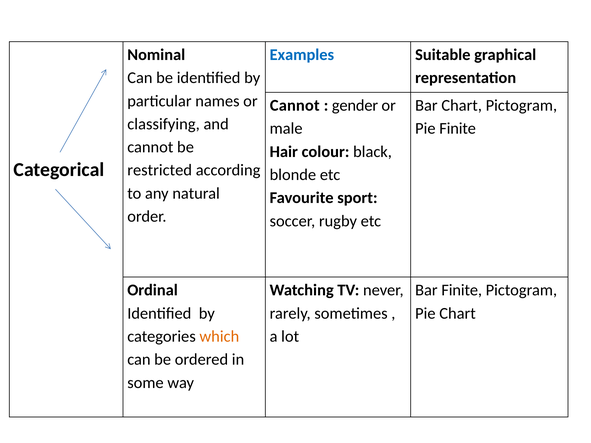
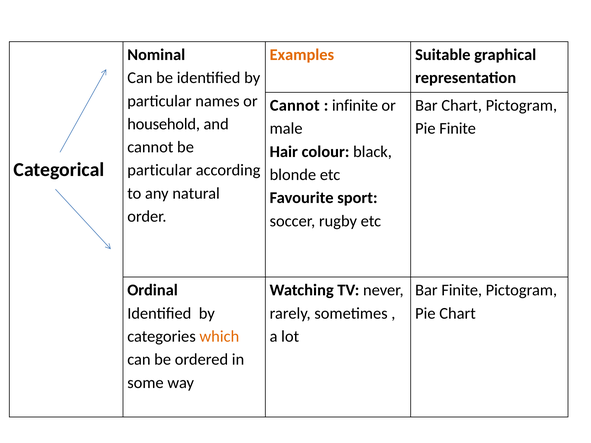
Examples colour: blue -> orange
gender: gender -> infinite
classifying: classifying -> household
restricted at (160, 170): restricted -> particular
